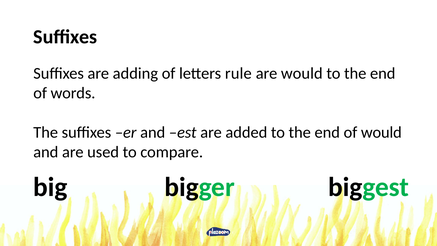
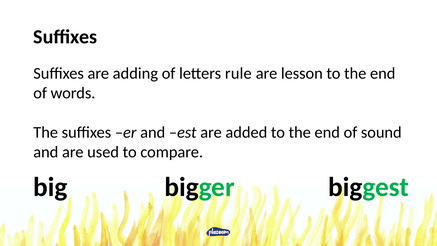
are would: would -> lesson
of would: would -> sound
